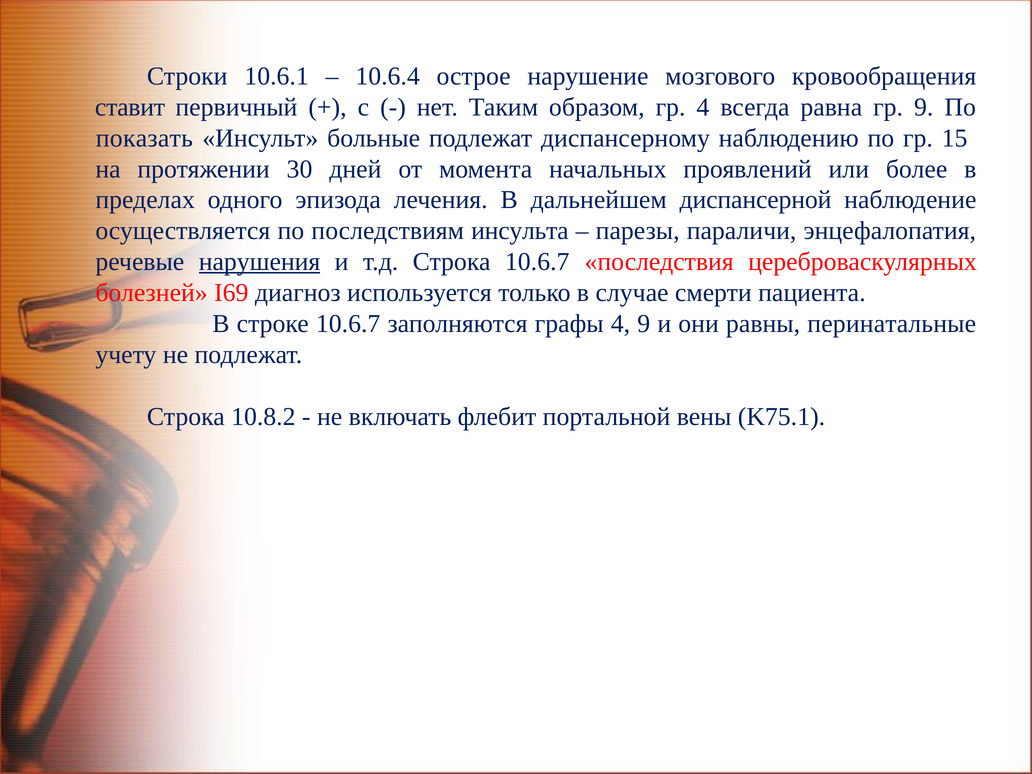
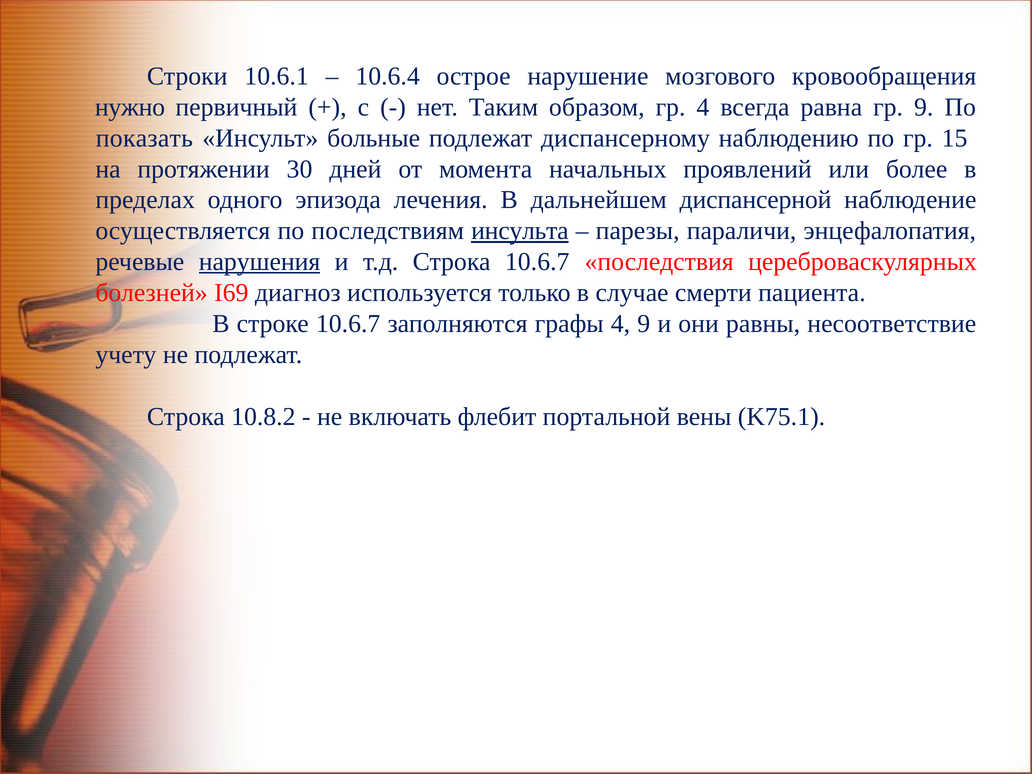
ставит: ставит -> нужно
инсульта underline: none -> present
перинатальные: перинатальные -> несоответствие
